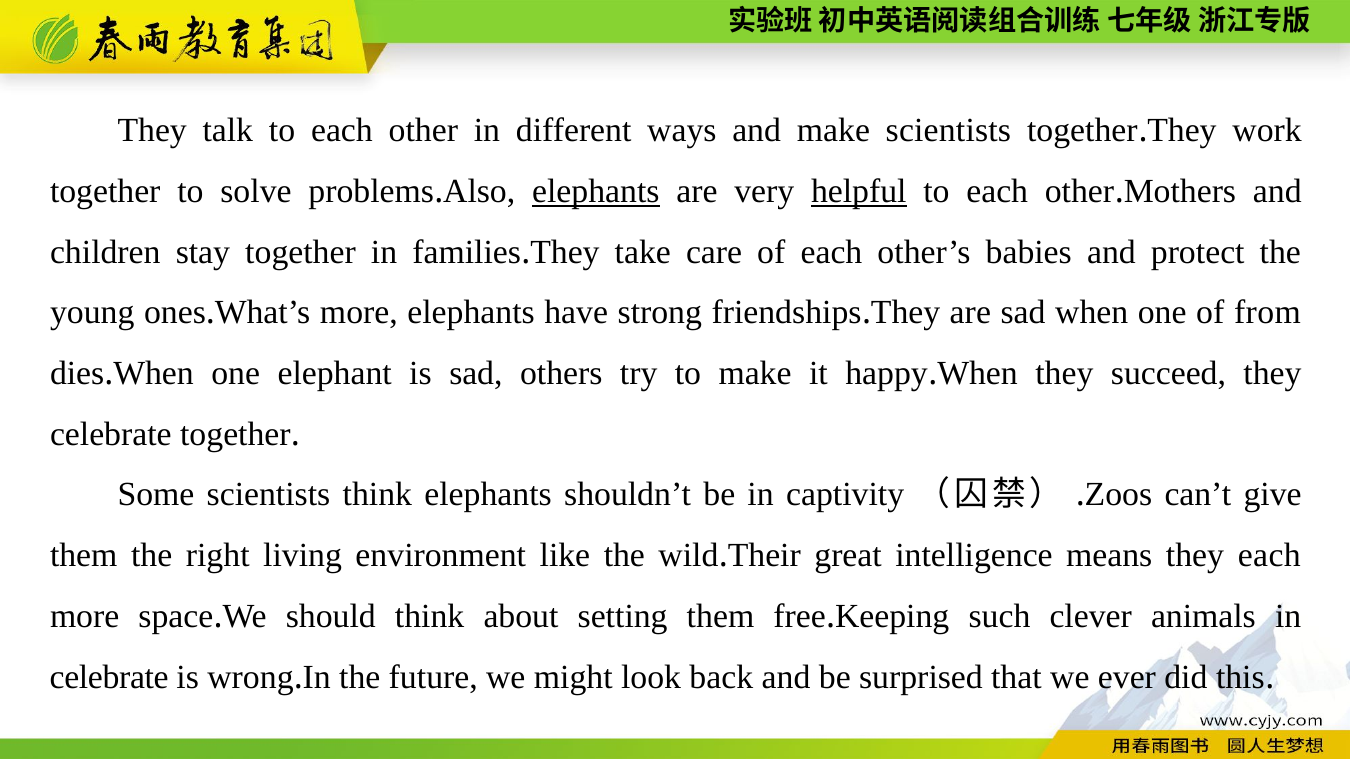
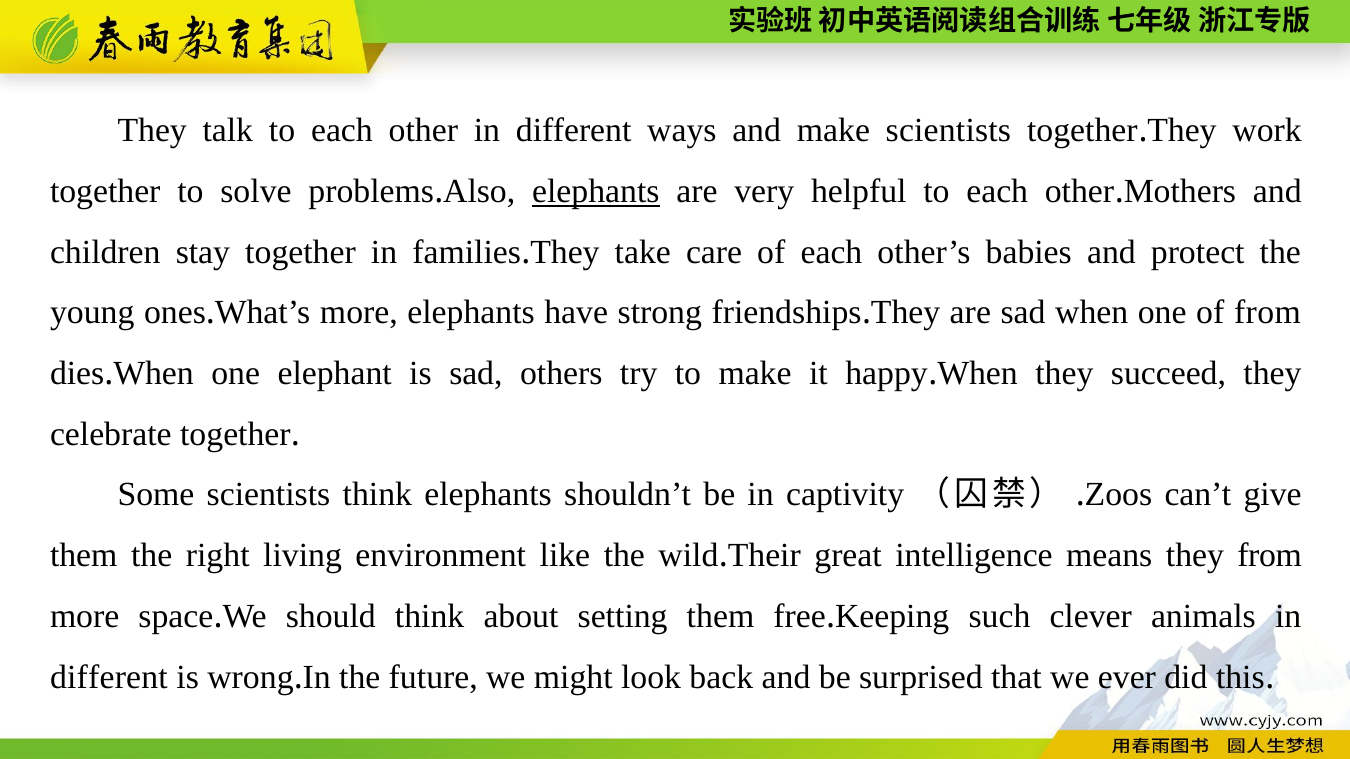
helpful underline: present -> none
they each: each -> from
celebrate at (109, 677): celebrate -> different
